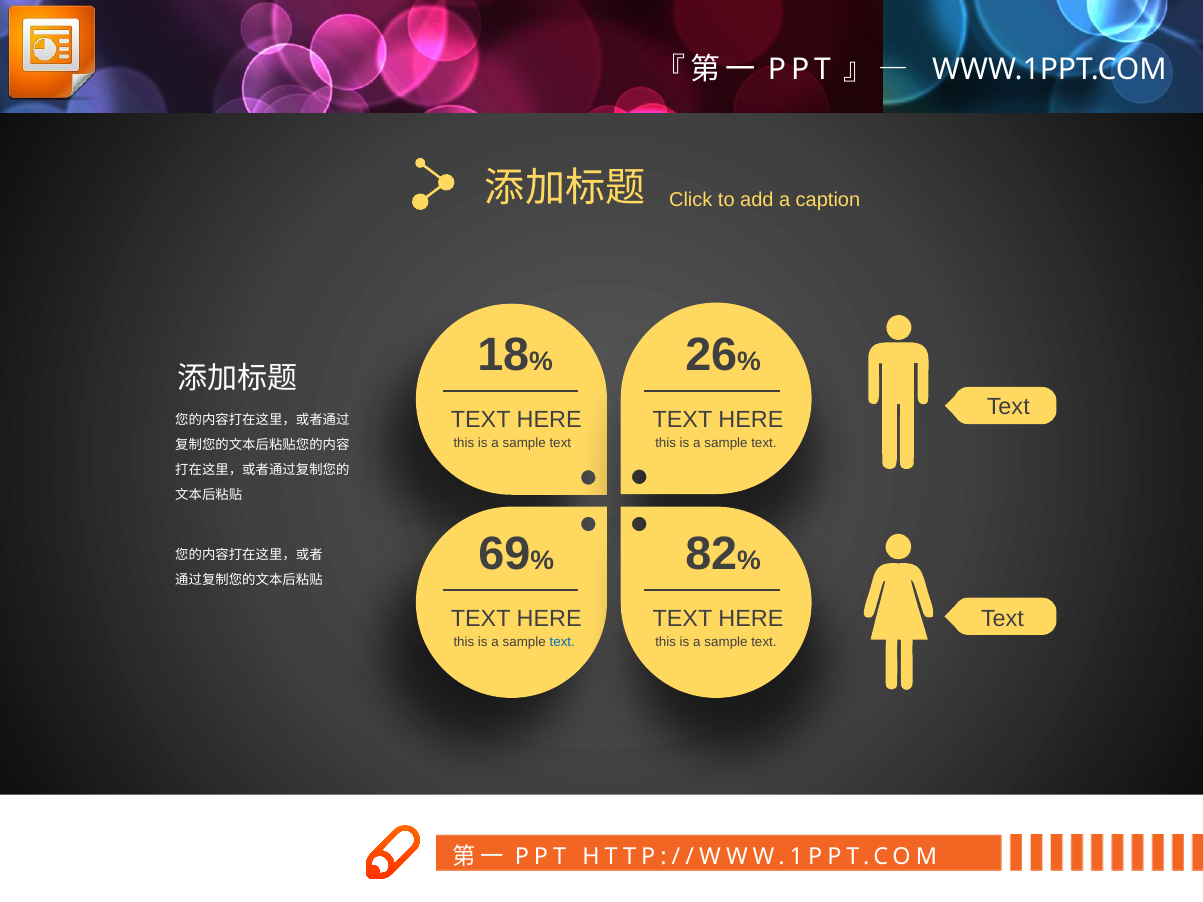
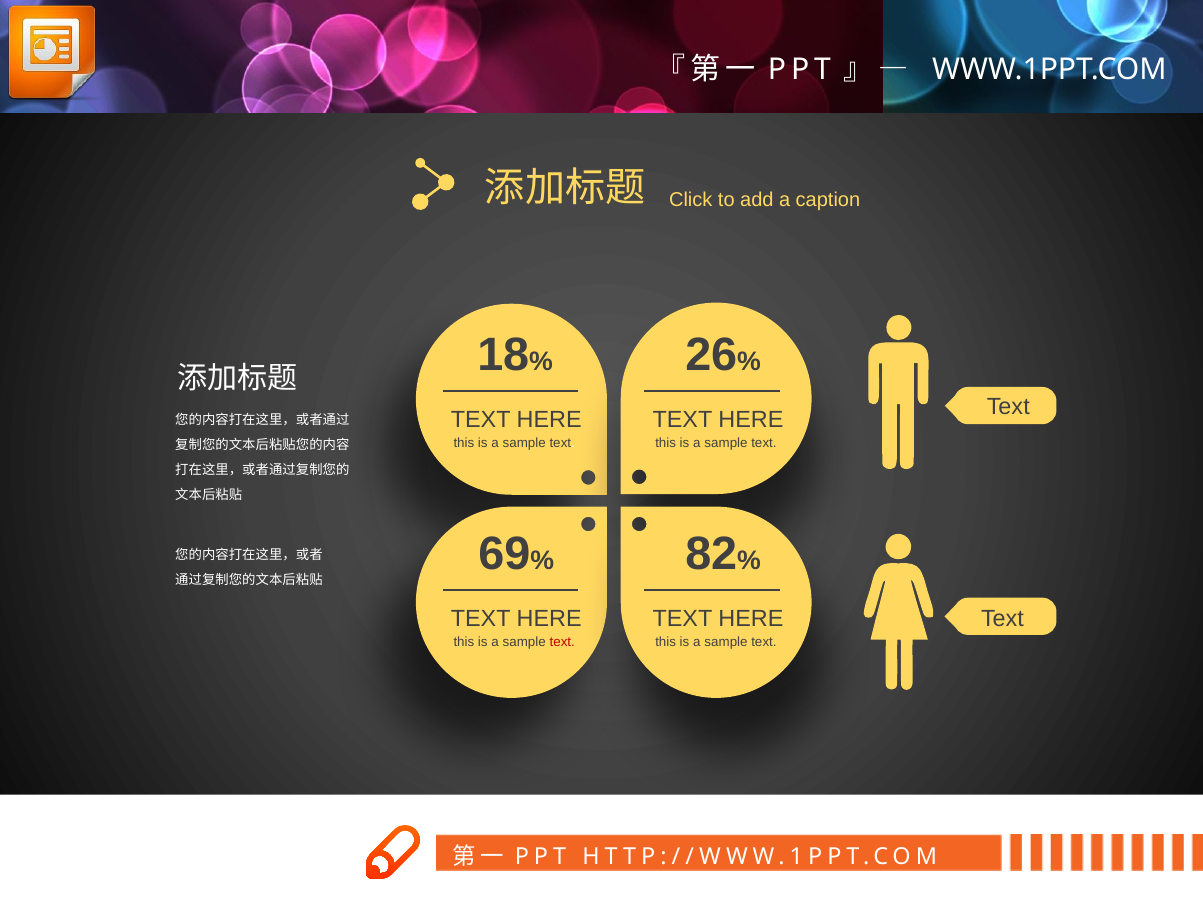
text at (562, 642) colour: blue -> red
